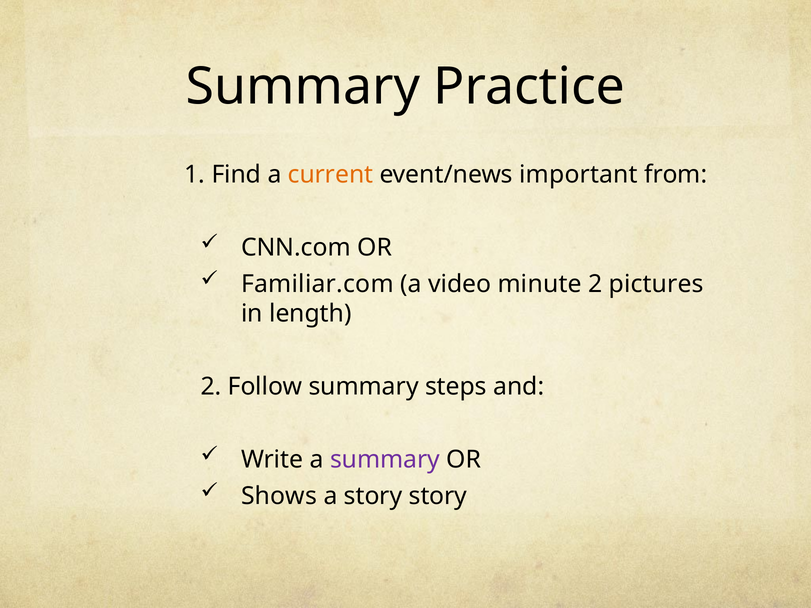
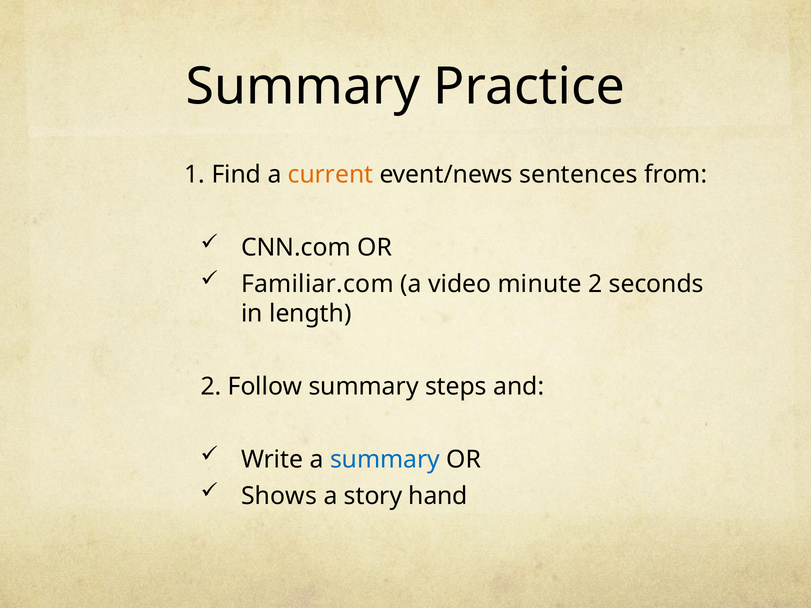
important: important -> sentences
pictures: pictures -> seconds
summary at (385, 460) colour: purple -> blue
story story: story -> hand
